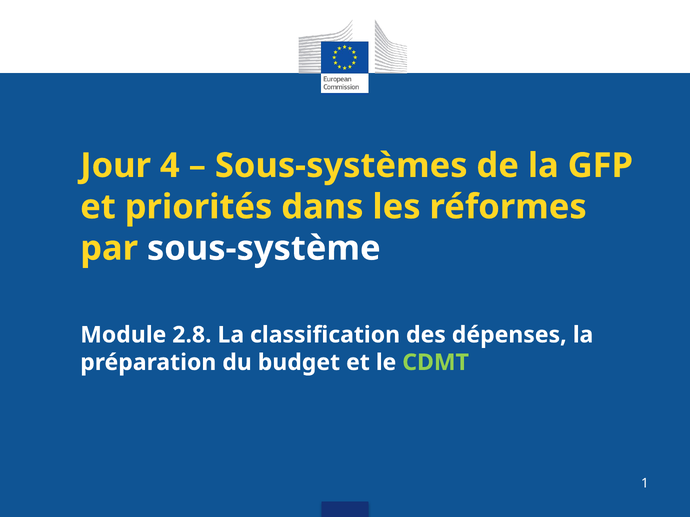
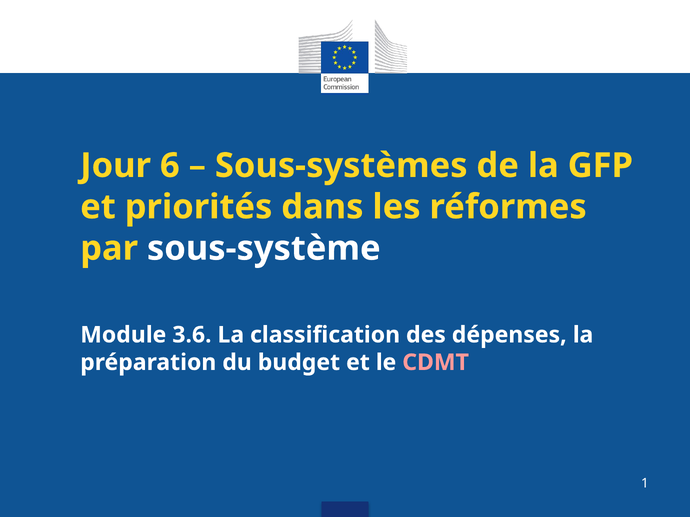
4: 4 -> 6
2.8: 2.8 -> 3.6
CDMT colour: light green -> pink
